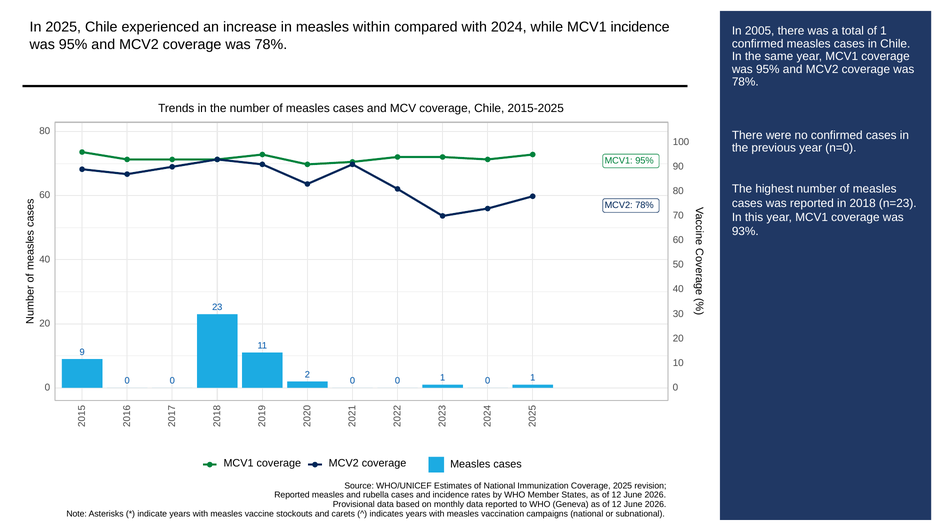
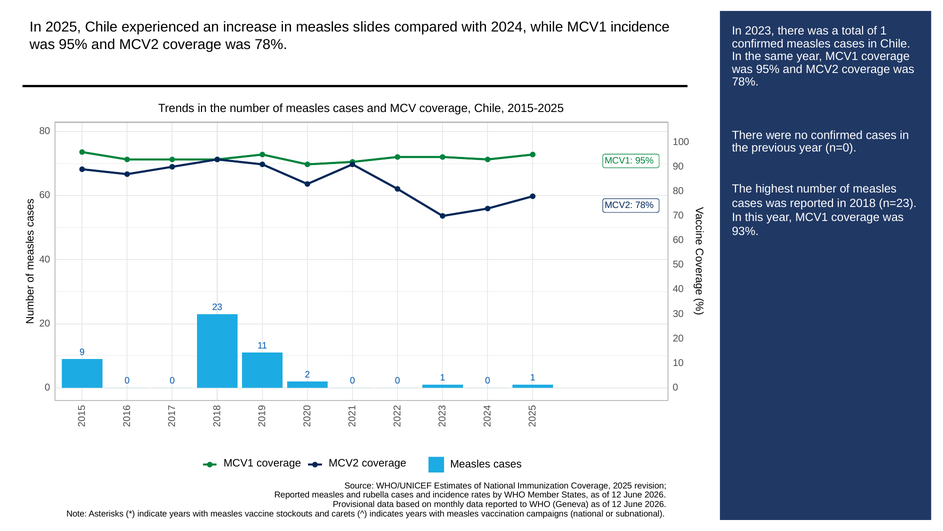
within: within -> slides
2005: 2005 -> 2023
